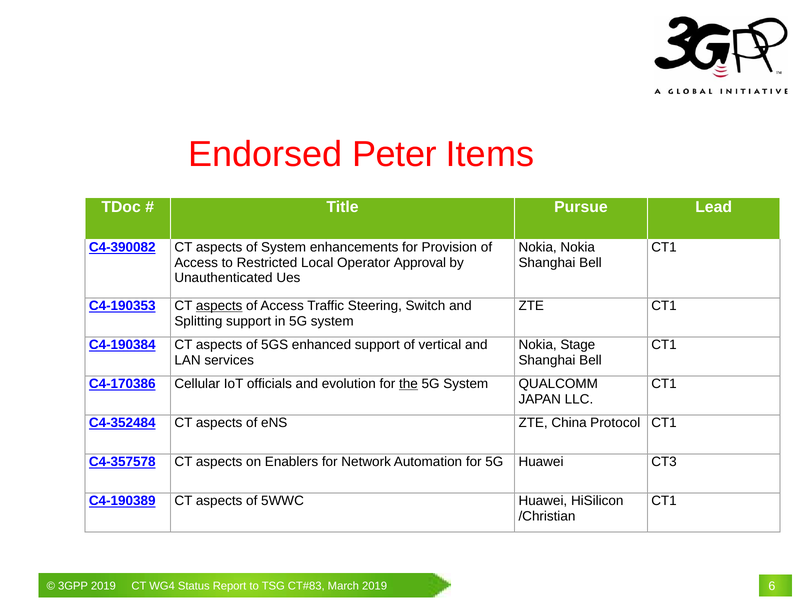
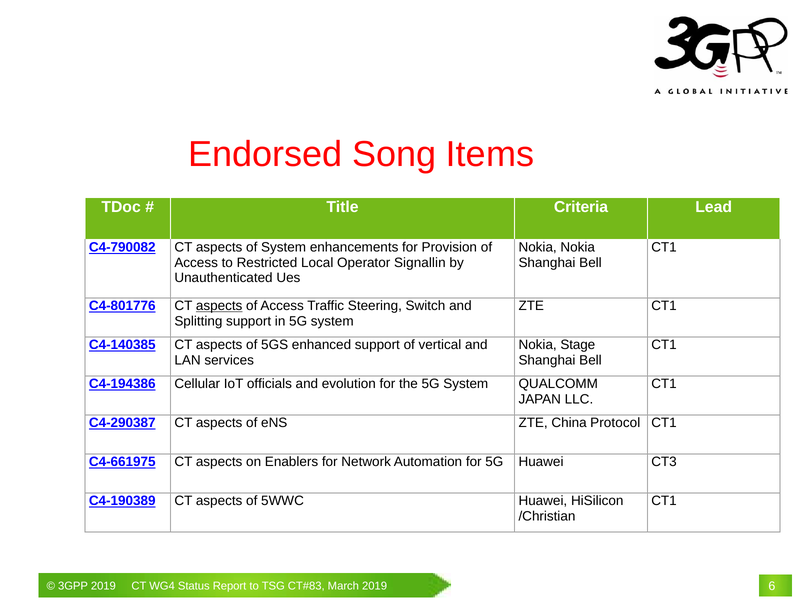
Peter: Peter -> Song
Pursue: Pursue -> Criteria
C4-390082: C4-390082 -> C4-790082
Approval: Approval -> Signallin
C4-190353: C4-190353 -> C4-801776
C4-190384: C4-190384 -> C4-140385
C4-170386: C4-170386 -> C4-194386
the underline: present -> none
C4-352484: C4-352484 -> C4-290387
C4-357578: C4-357578 -> C4-661975
